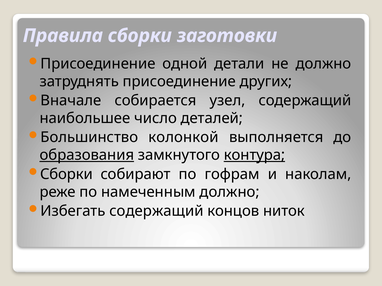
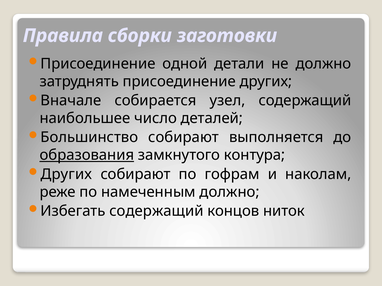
Большинство колонкой: колонкой -> собирают
контура underline: present -> none
Сборки at (66, 174): Сборки -> Других
